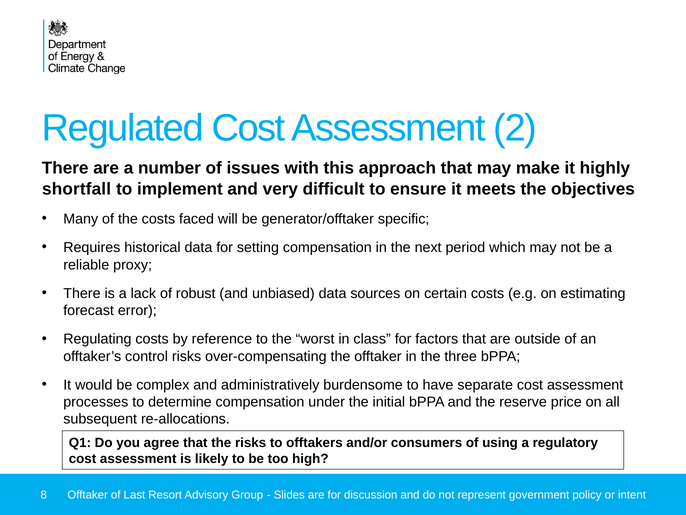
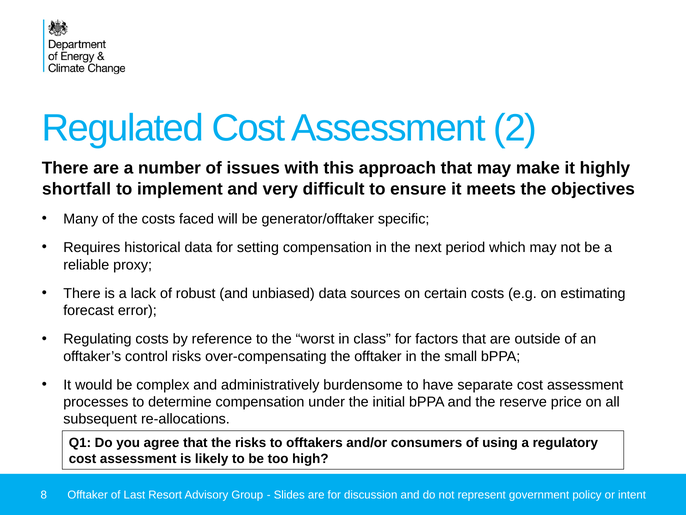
three: three -> small
